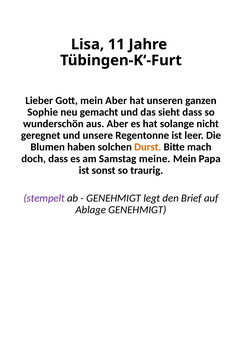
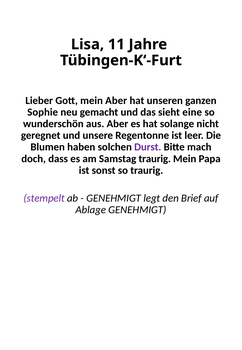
sieht dass: dass -> eine
Durst colour: orange -> purple
Samstag meine: meine -> traurig
